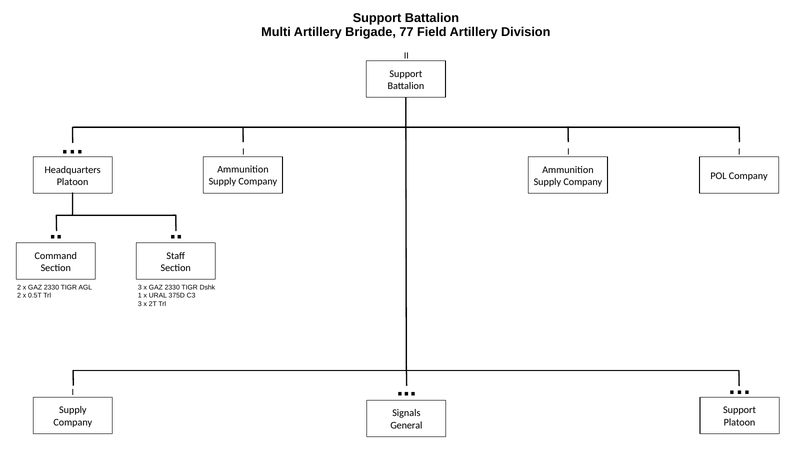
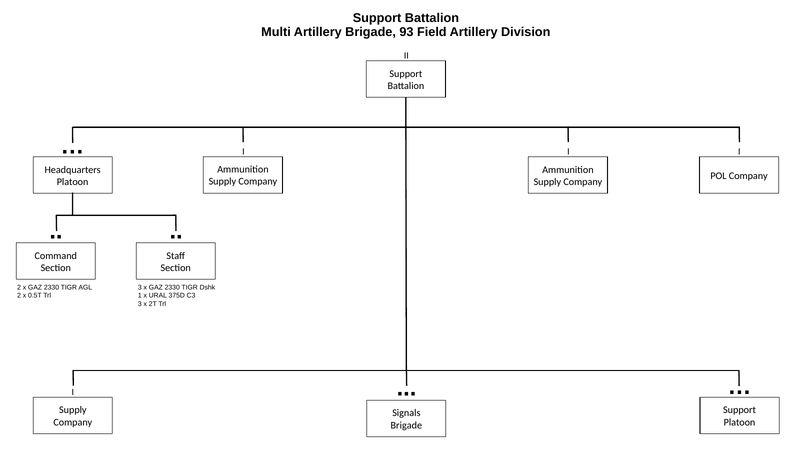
77: 77 -> 93
General at (406, 425): General -> Brigade
